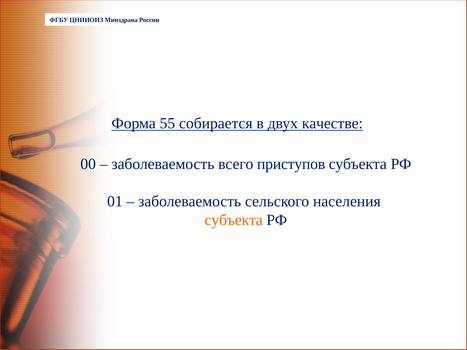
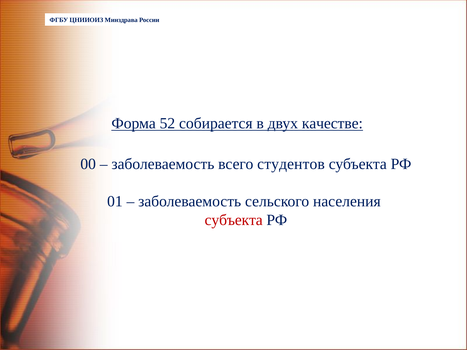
55: 55 -> 52
приступов: приступов -> студентов
субъекта at (234, 220) colour: orange -> red
